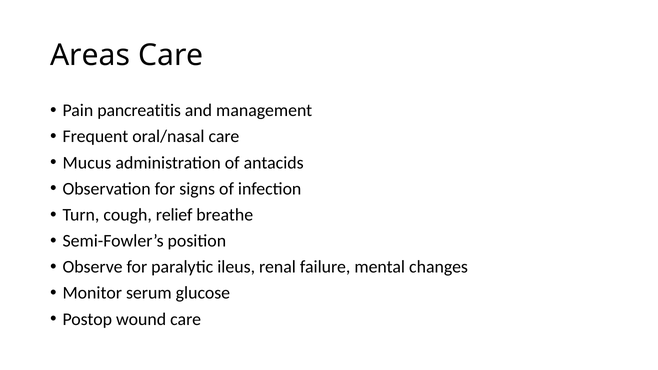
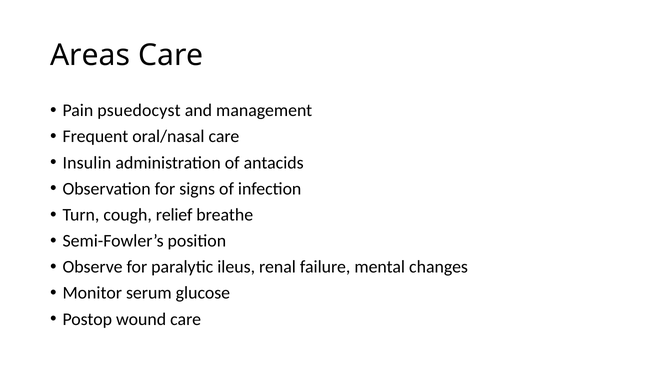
pancreatitis: pancreatitis -> psuedocyst
Mucus: Mucus -> Insulin
